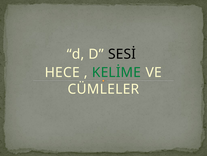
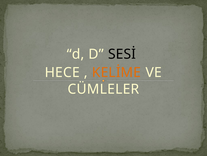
KELİME colour: green -> orange
